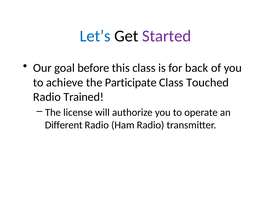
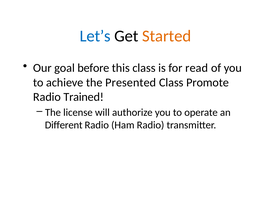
Started colour: purple -> orange
back: back -> read
Participate: Participate -> Presented
Touched: Touched -> Promote
